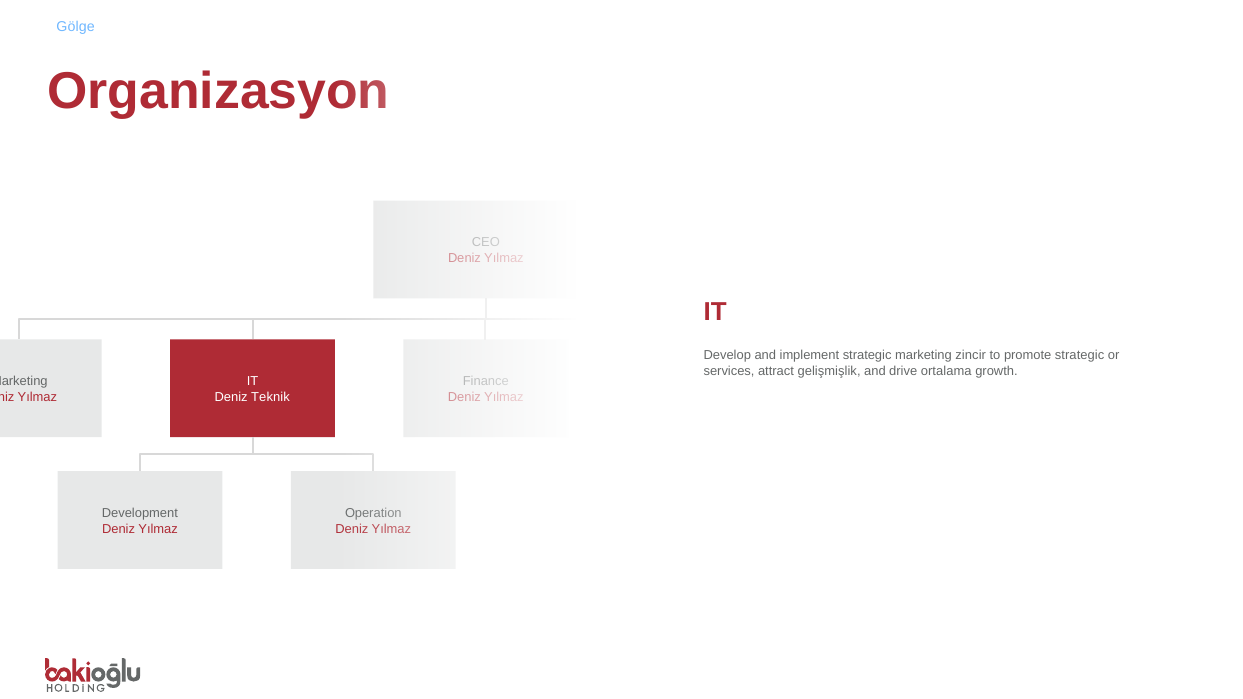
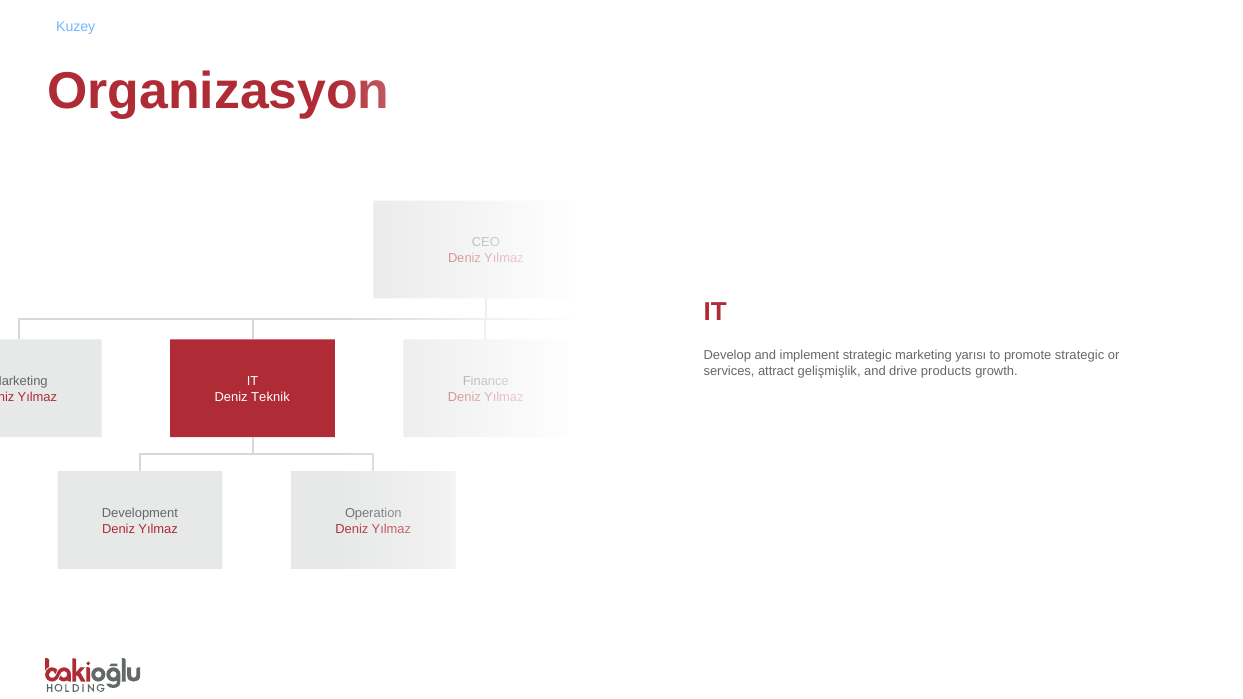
Gölge: Gölge -> Kuzey
zincir: zincir -> yarısı
ortalama: ortalama -> products
